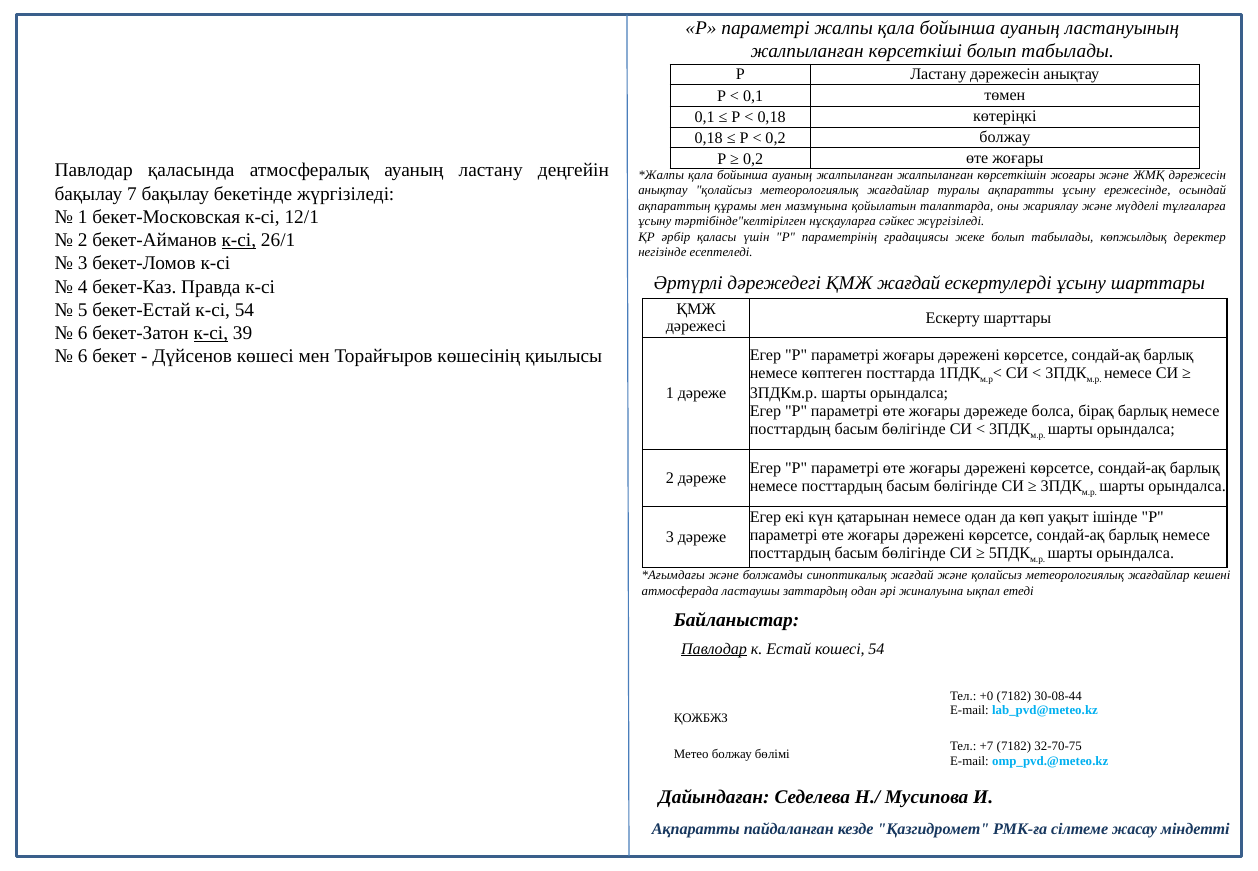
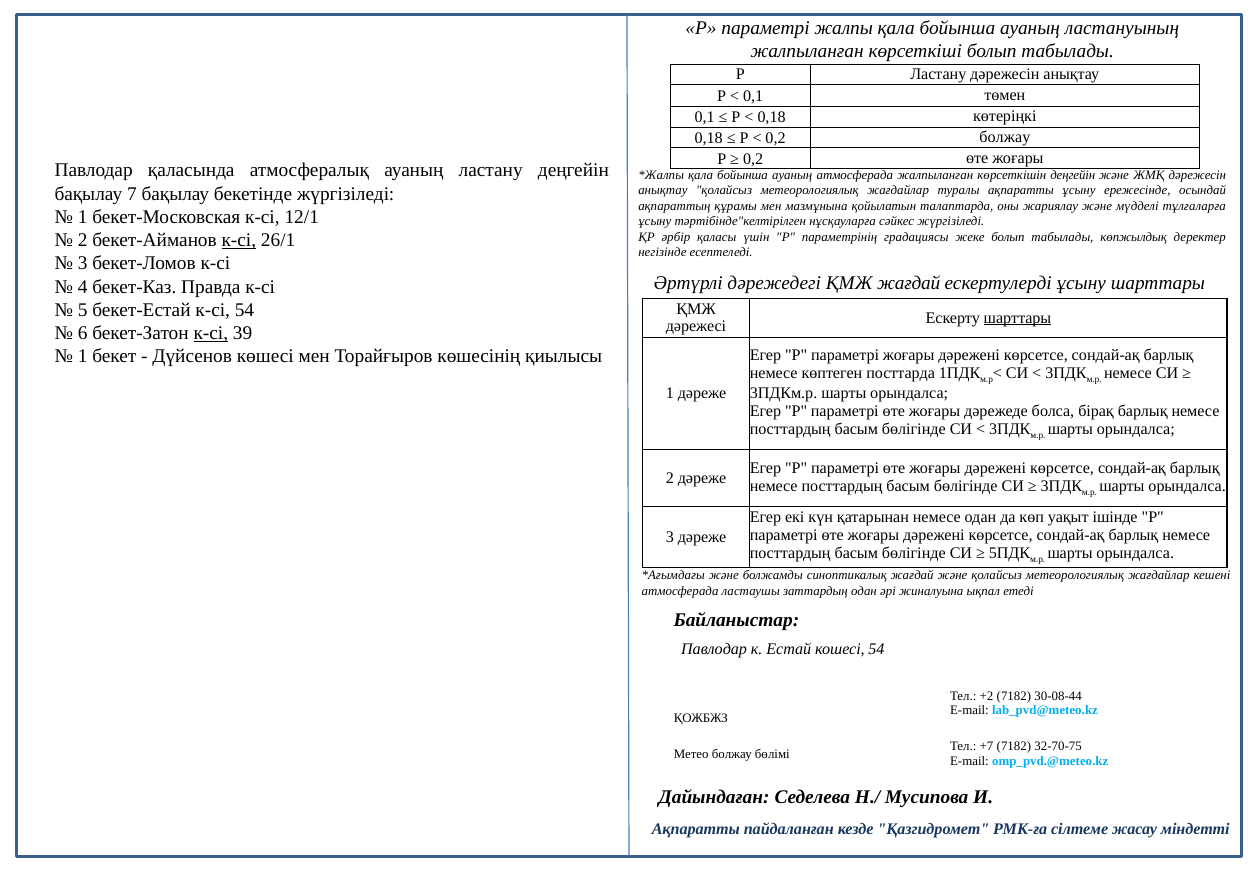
ауаның жалпыланған: жалпыланған -> атмосферада
көрсеткішін жоғары: жоғары -> деңгейін
шарттары at (1017, 318) underline: none -> present
6 at (83, 356): 6 -> 1
Павлодар at (714, 649) underline: present -> none
+0: +0 -> +2
